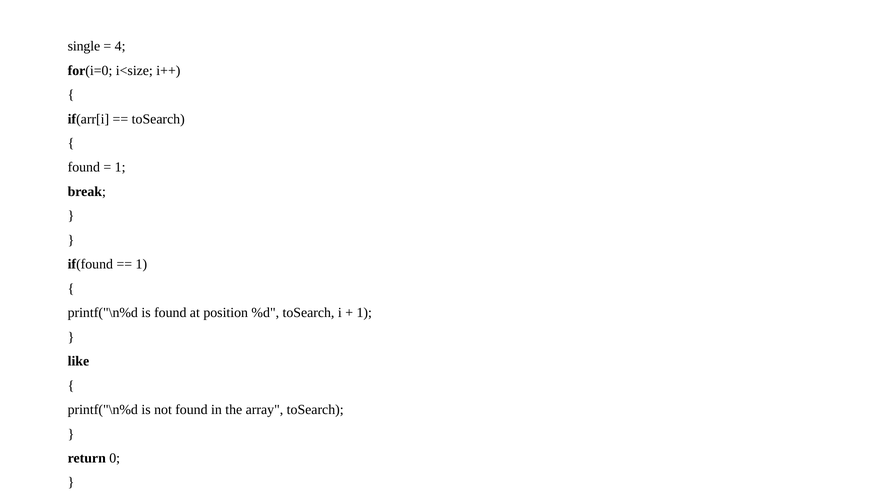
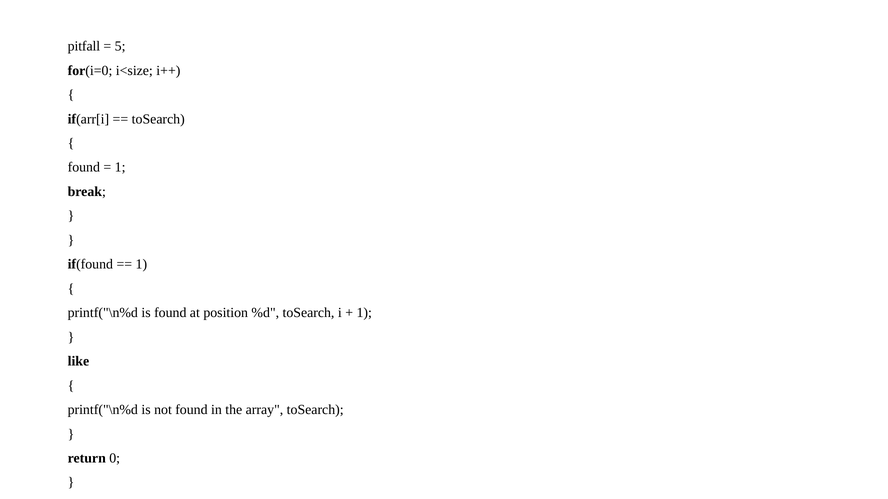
single: single -> pitfall
4: 4 -> 5
